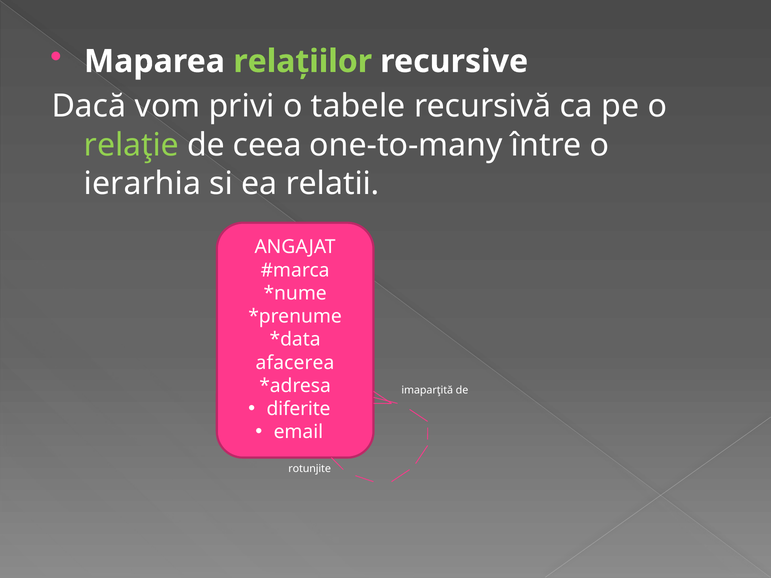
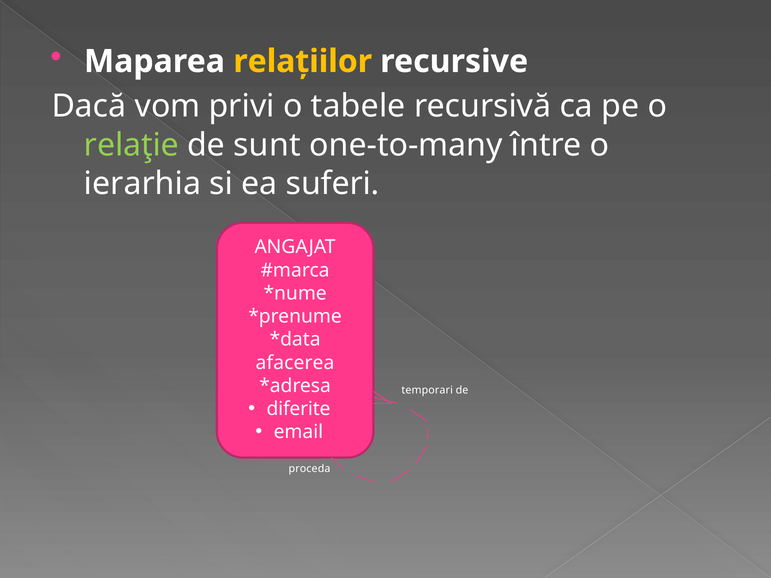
relaţiilor colour: light green -> yellow
ceea: ceea -> sunt
relatii: relatii -> suferi
imaparţită: imaparţită -> temporari
rotunjite: rotunjite -> proceda
